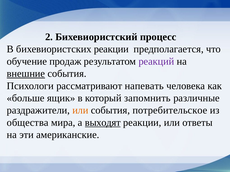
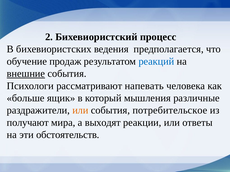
бихевиористских реакции: реакции -> ведения
реакций colour: purple -> blue
запомнить: запомнить -> мышления
общества: общества -> получают
выходят underline: present -> none
американские: американские -> обстоятельств
